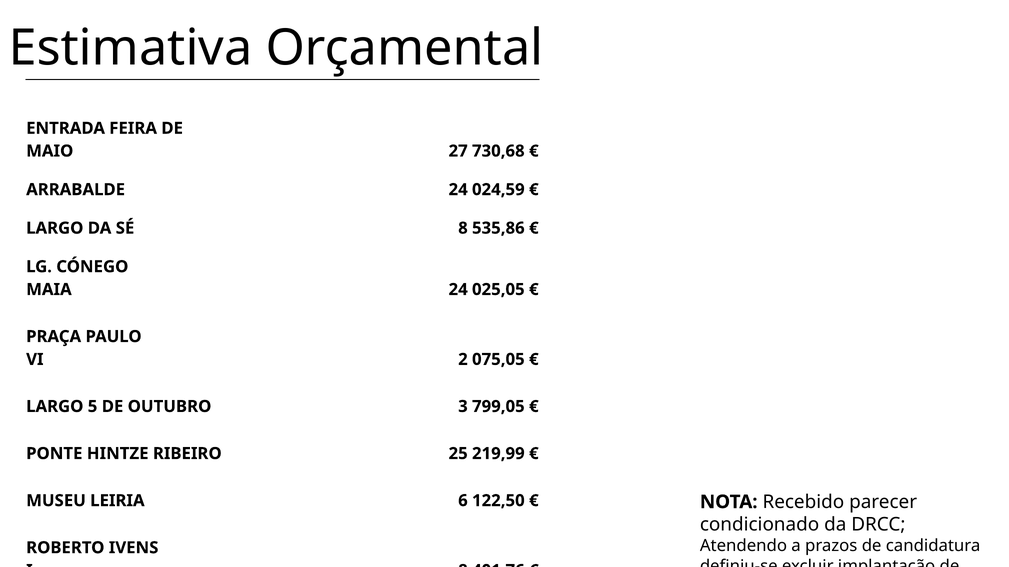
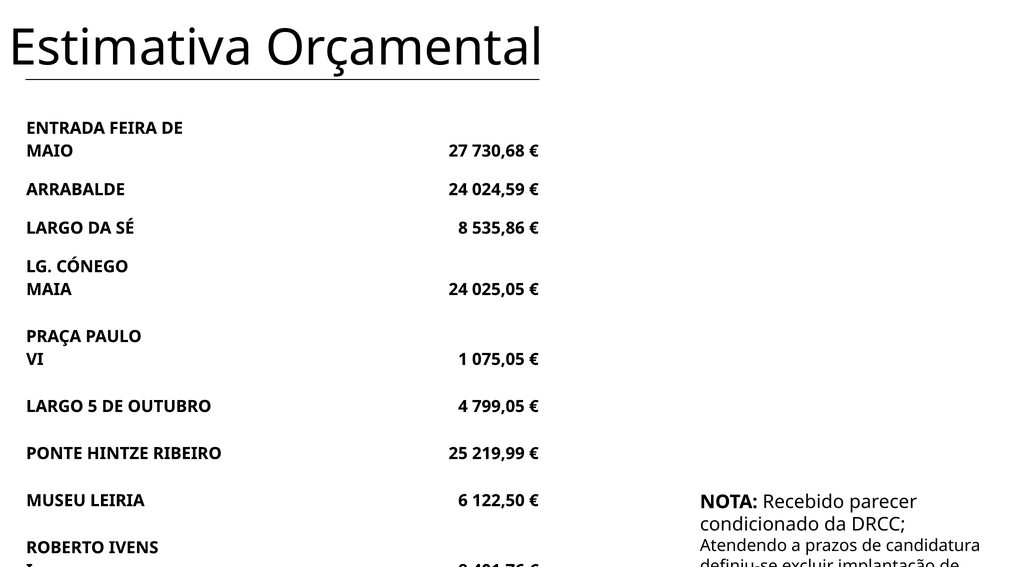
2: 2 -> 1
3: 3 -> 4
